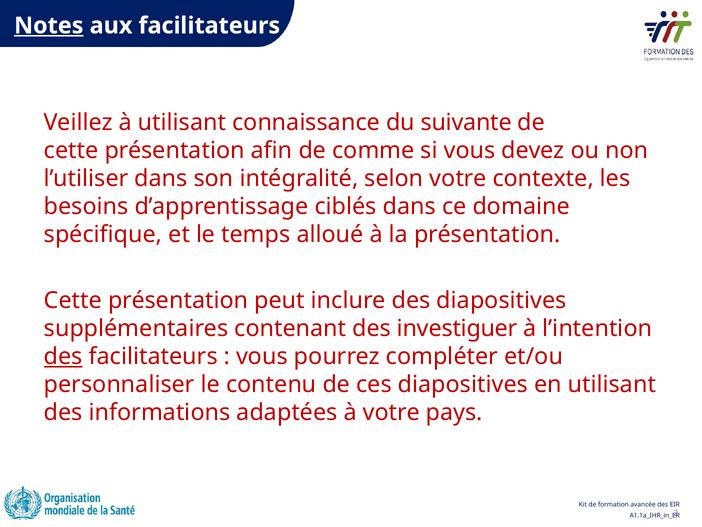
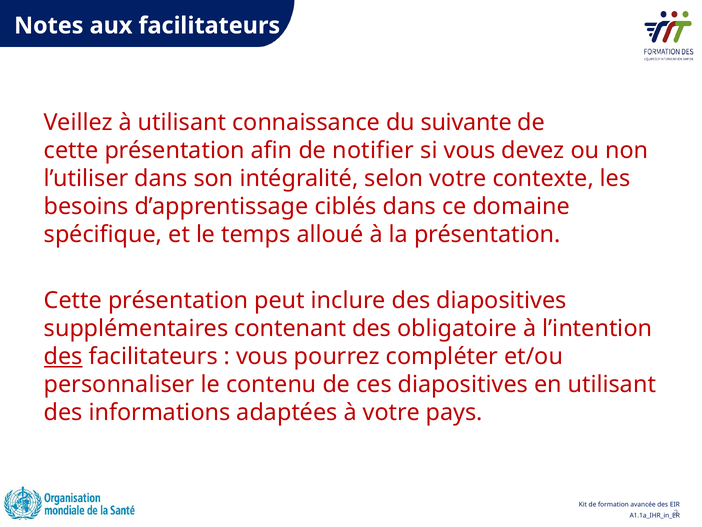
Notes underline: present -> none
comme: comme -> notifier
investiguer: investiguer -> obligatoire
